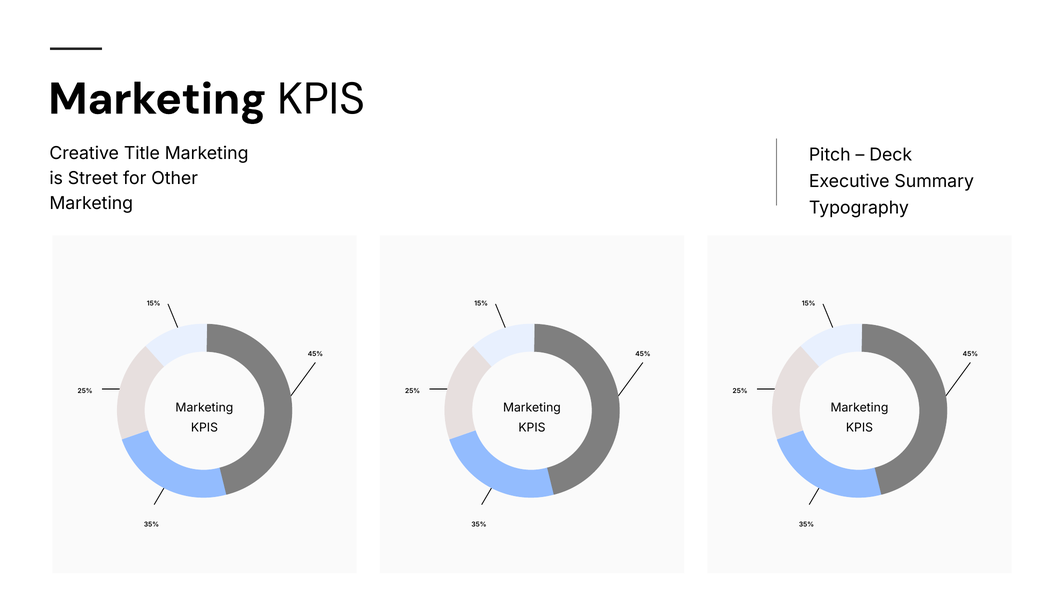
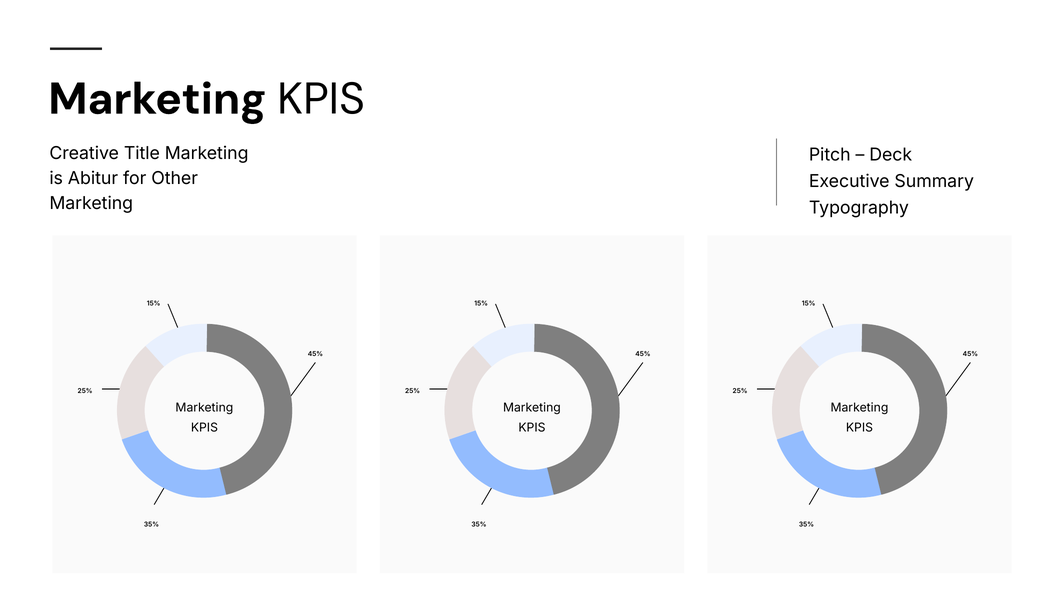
Street: Street -> Abitur
